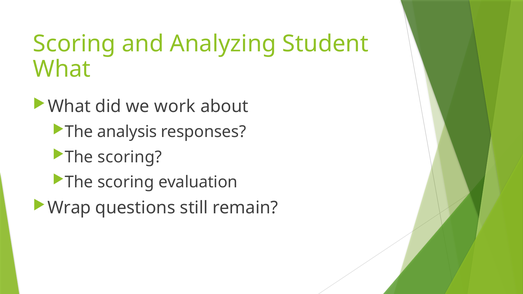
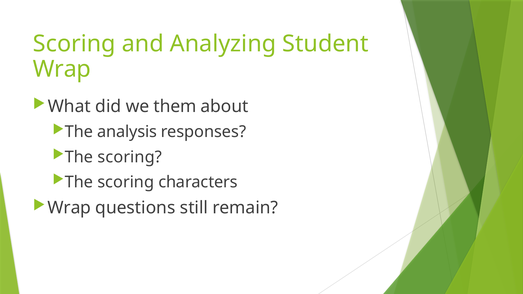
What at (62, 69): What -> Wrap
work: work -> them
evaluation: evaluation -> characters
